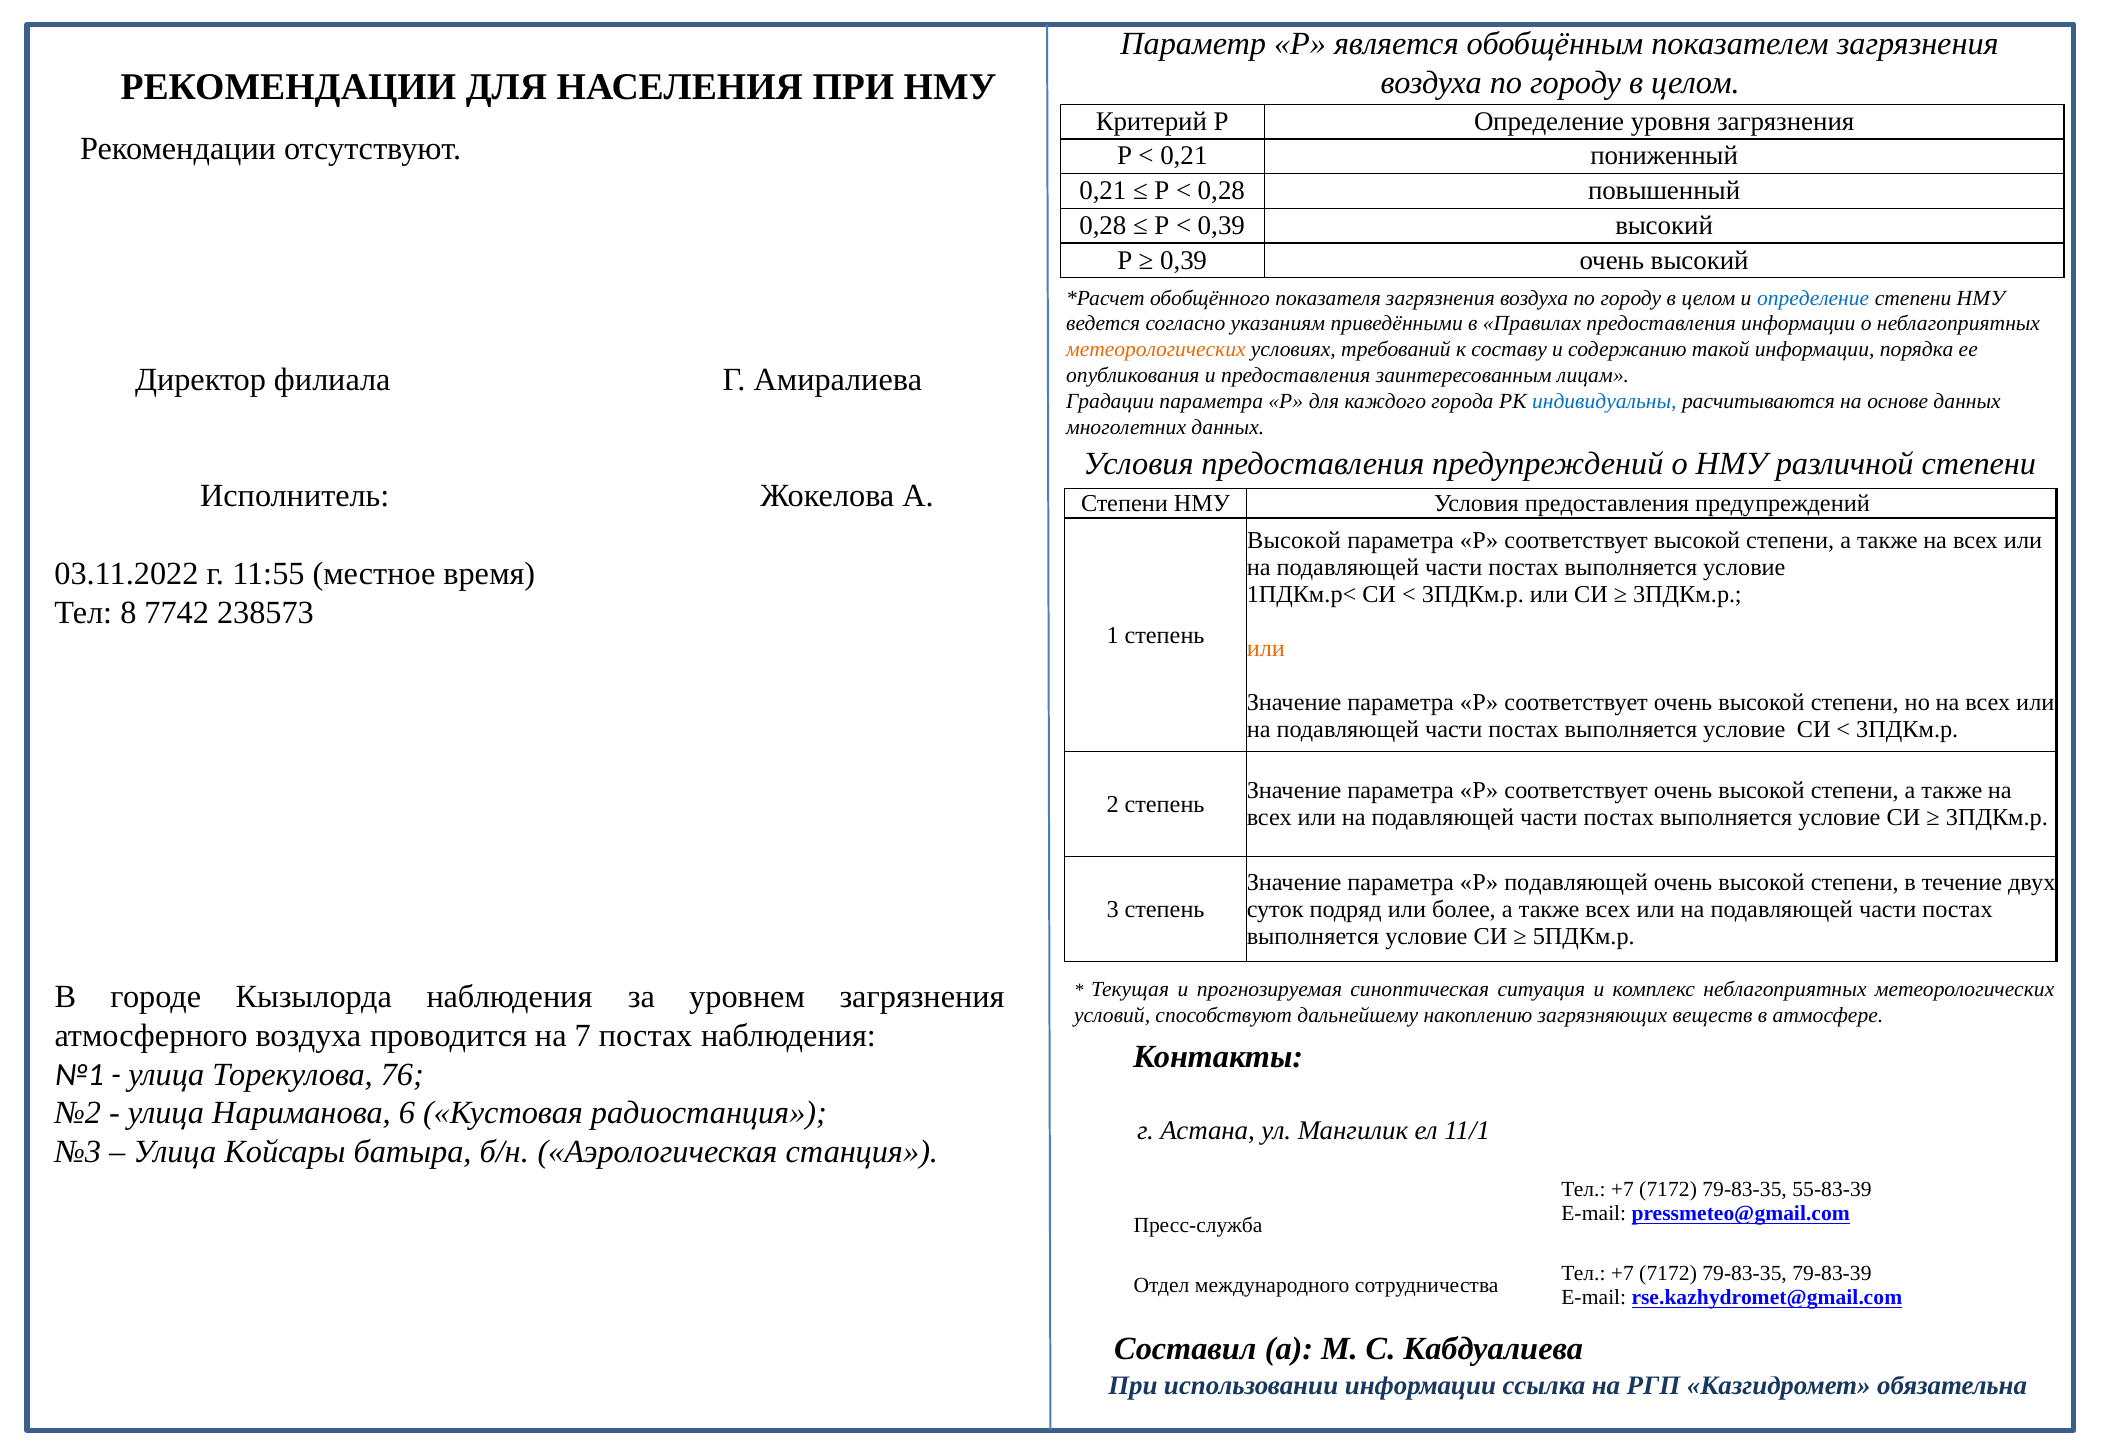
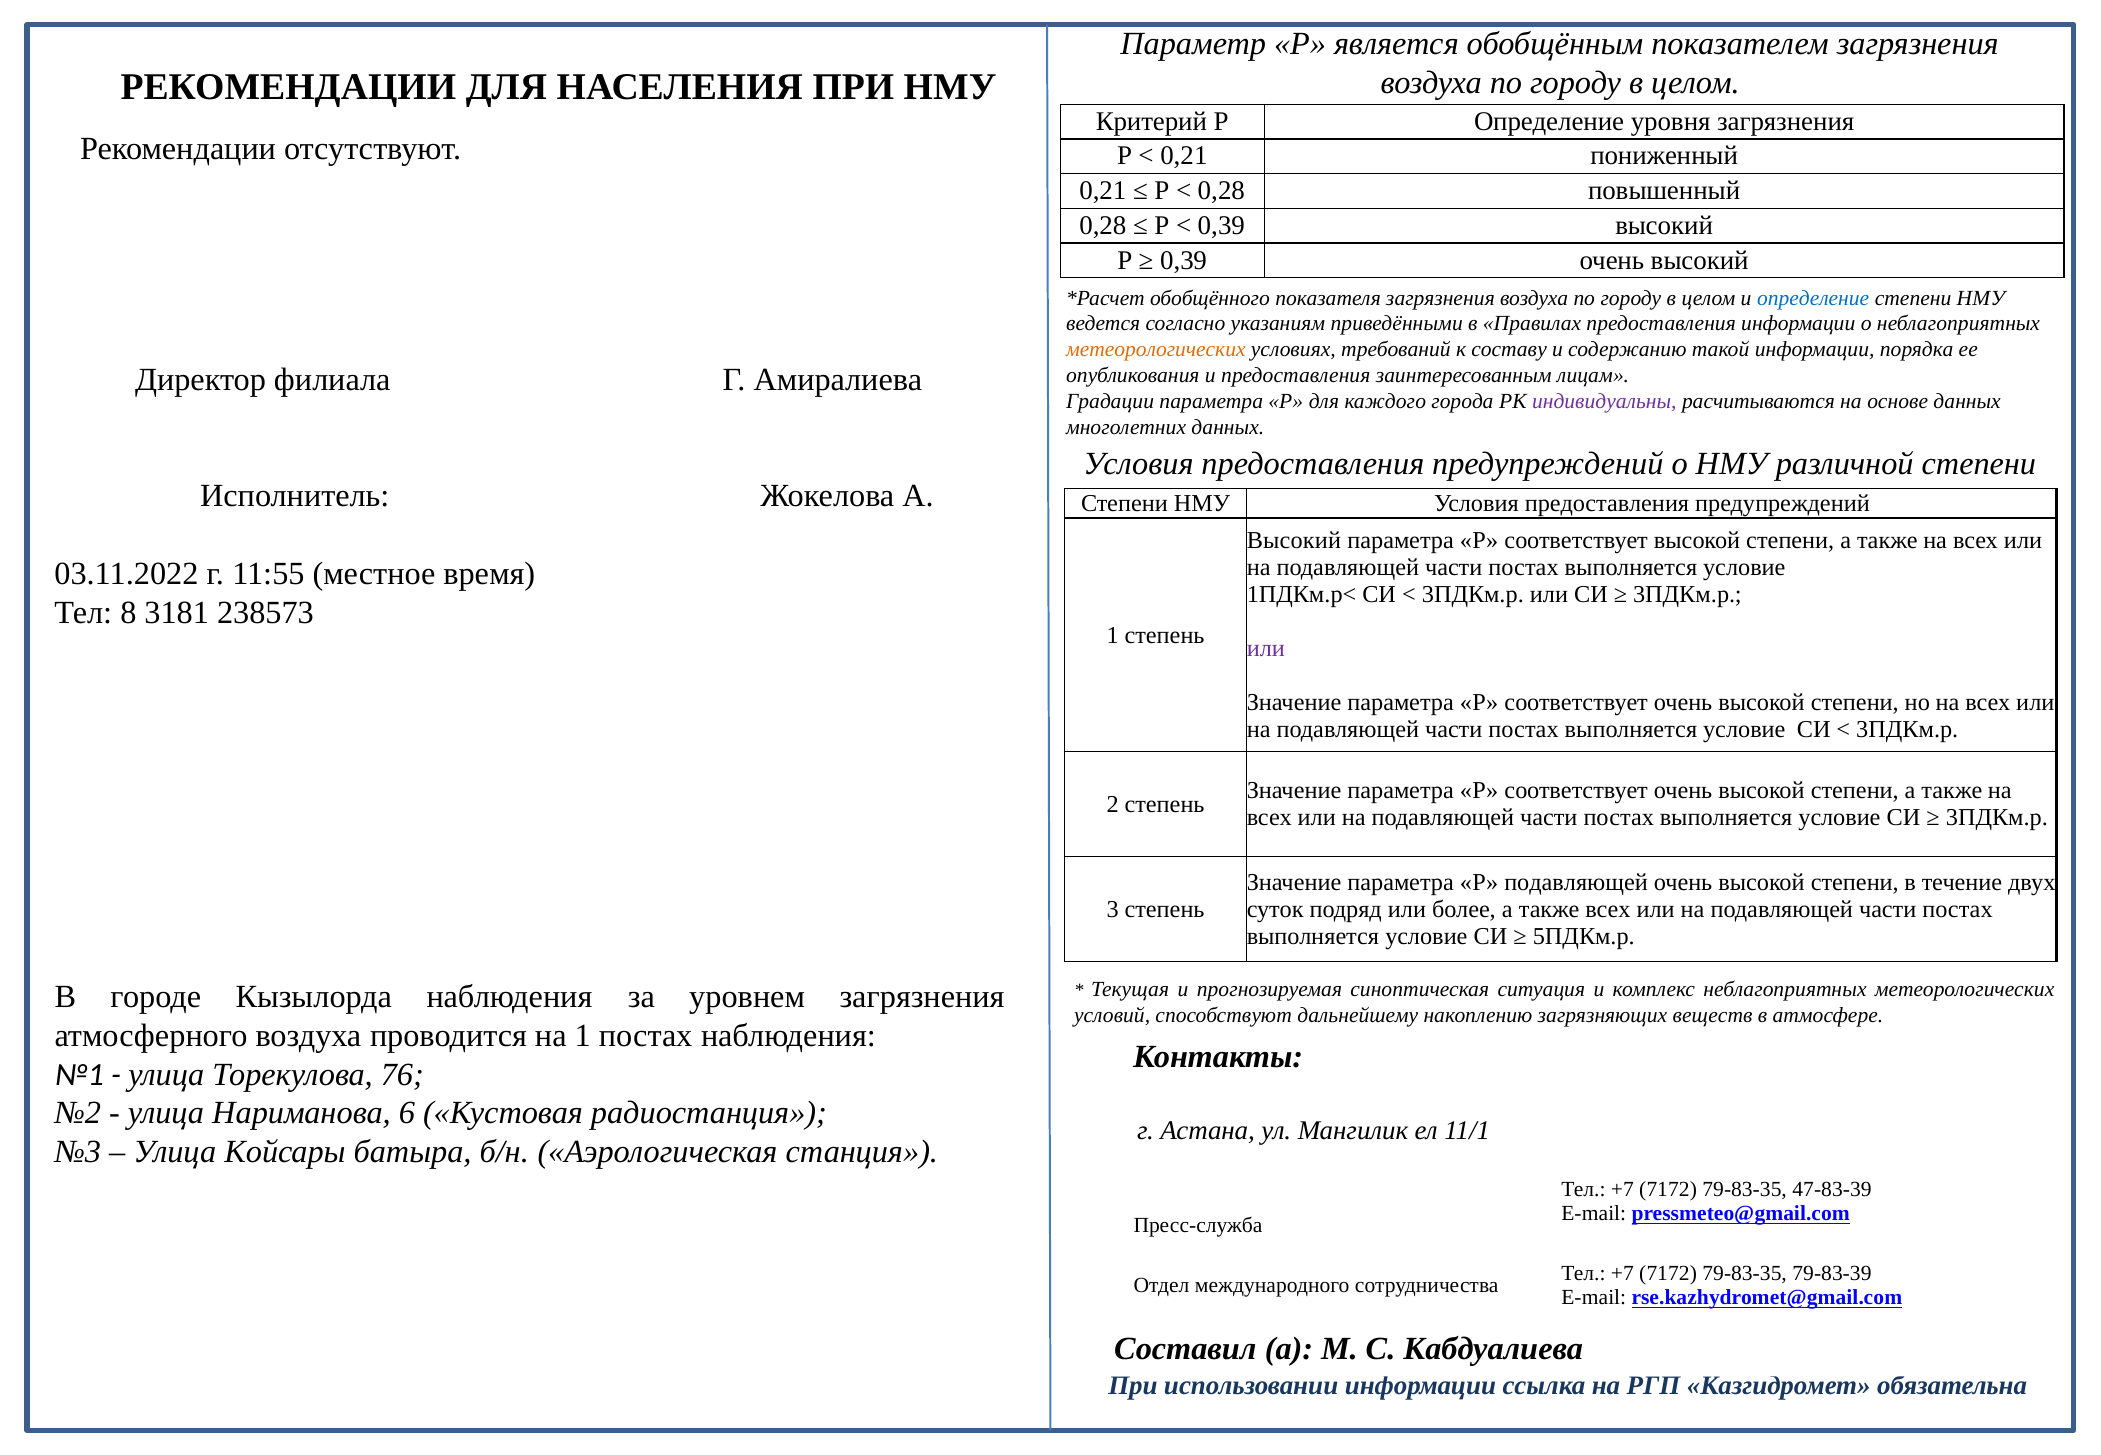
индивидуальны colour: blue -> purple
Высокой at (1294, 541): Высокой -> Высокий
7742: 7742 -> 3181
или at (1266, 648) colour: orange -> purple
на 7: 7 -> 1
55-83-39: 55-83-39 -> 47-83-39
